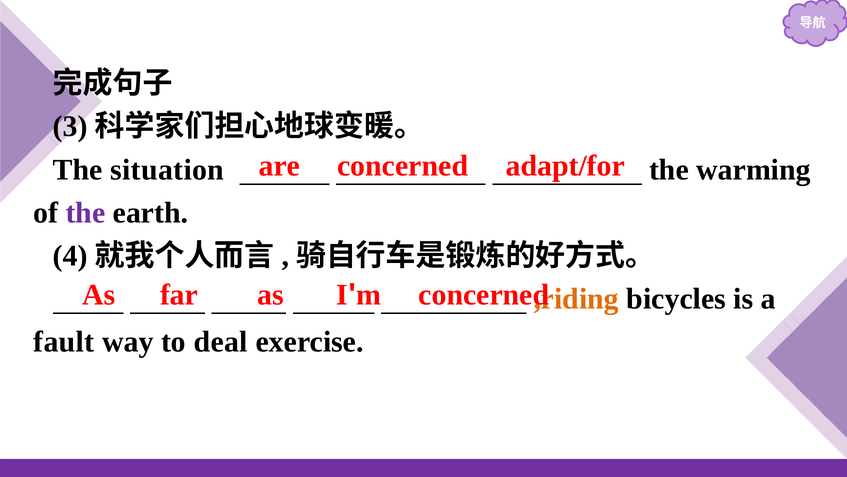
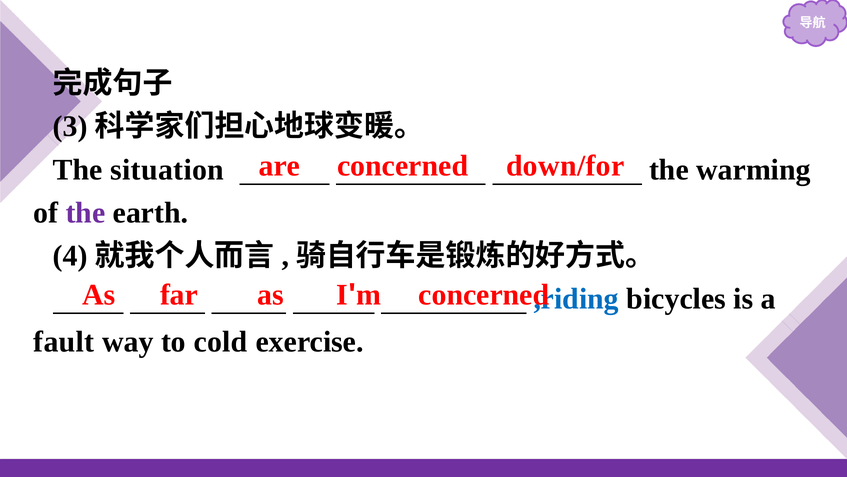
adapt/for: adapt/for -> down/for
,riding colour: orange -> blue
deal: deal -> cold
